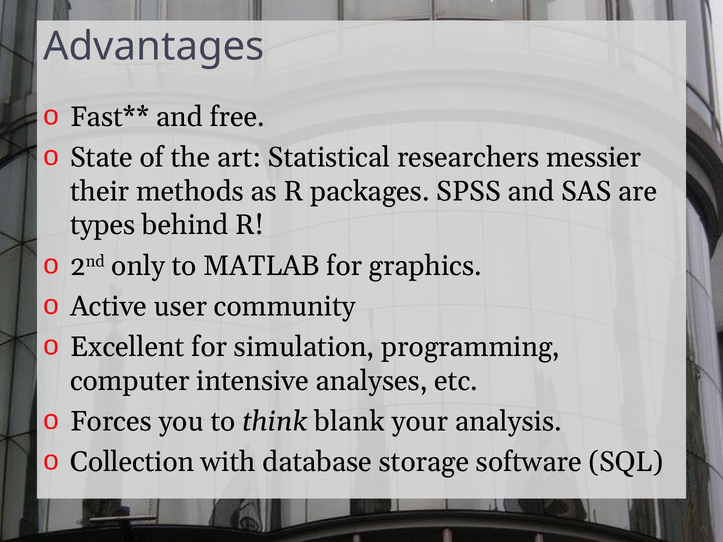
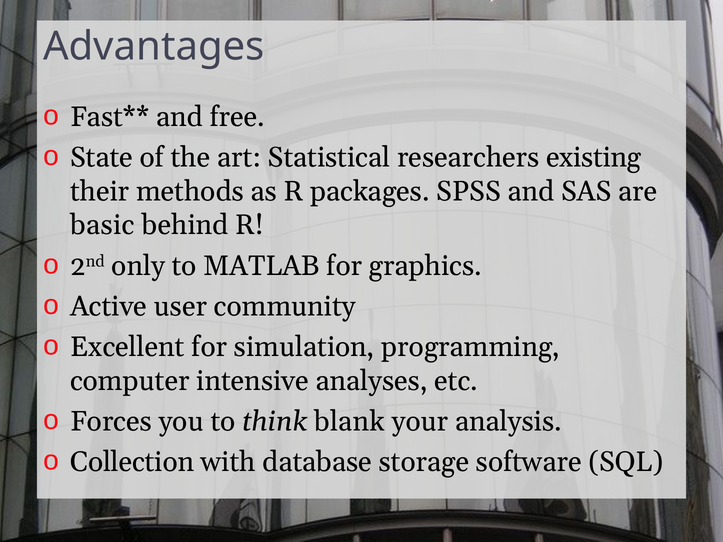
messier: messier -> existing
types: types -> basic
